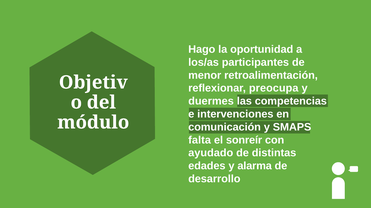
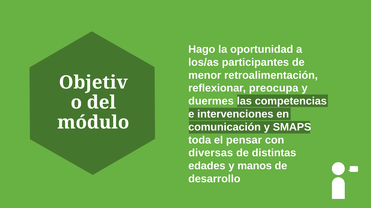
falta: falta -> toda
sonreír: sonreír -> pensar
ayudado: ayudado -> diversas
alarma: alarma -> manos
